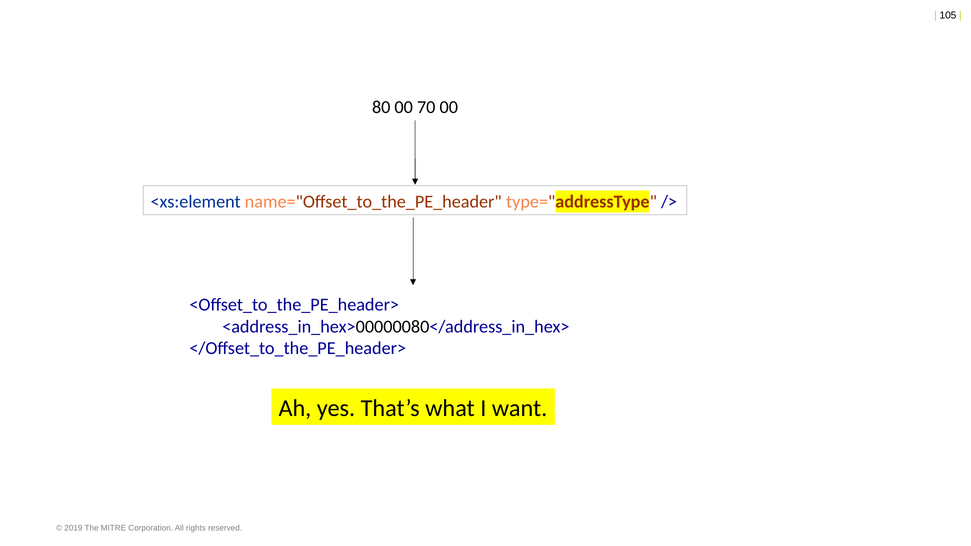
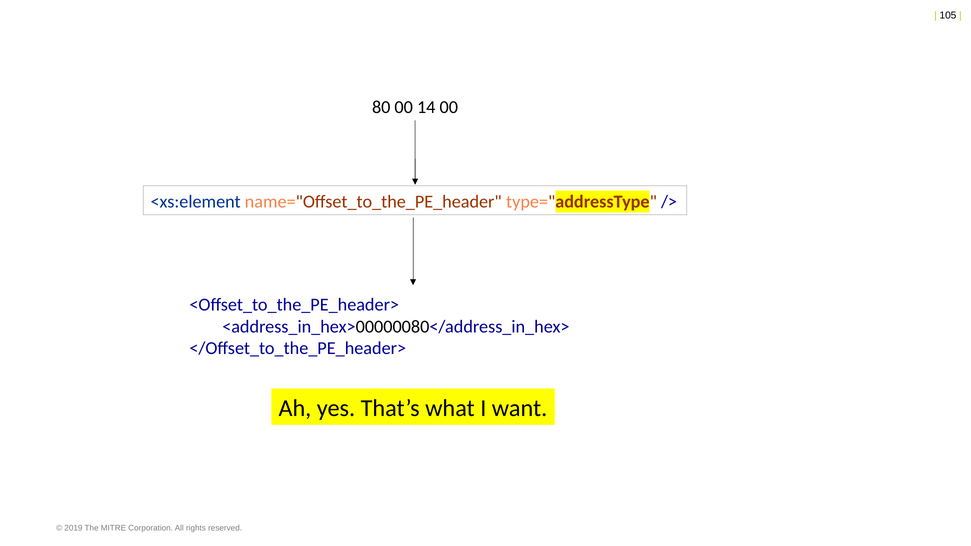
70: 70 -> 14
